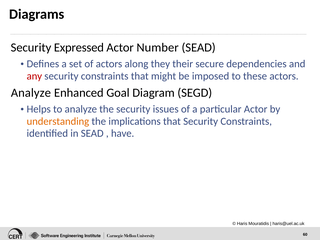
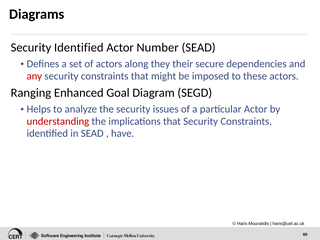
Security Expressed: Expressed -> Identified
Analyze at (31, 93): Analyze -> Ranging
understanding colour: orange -> red
